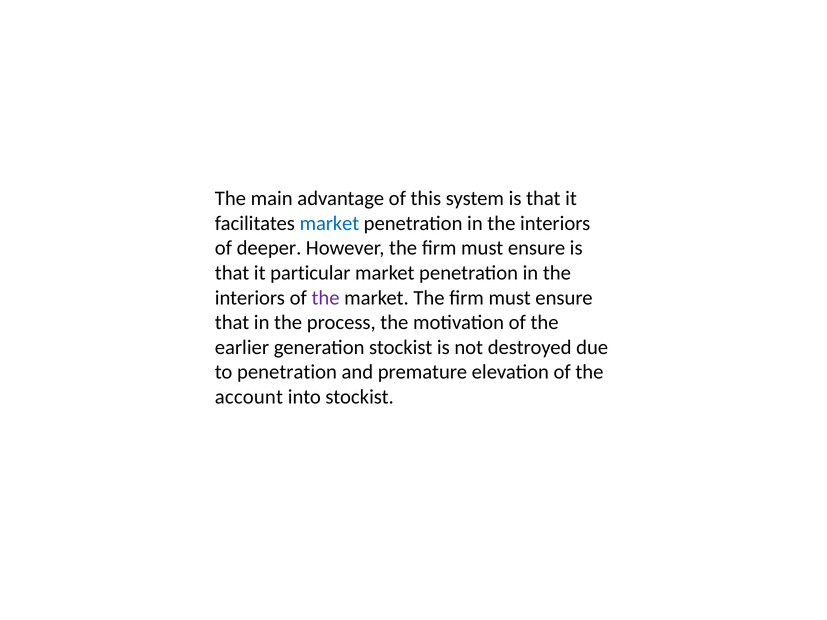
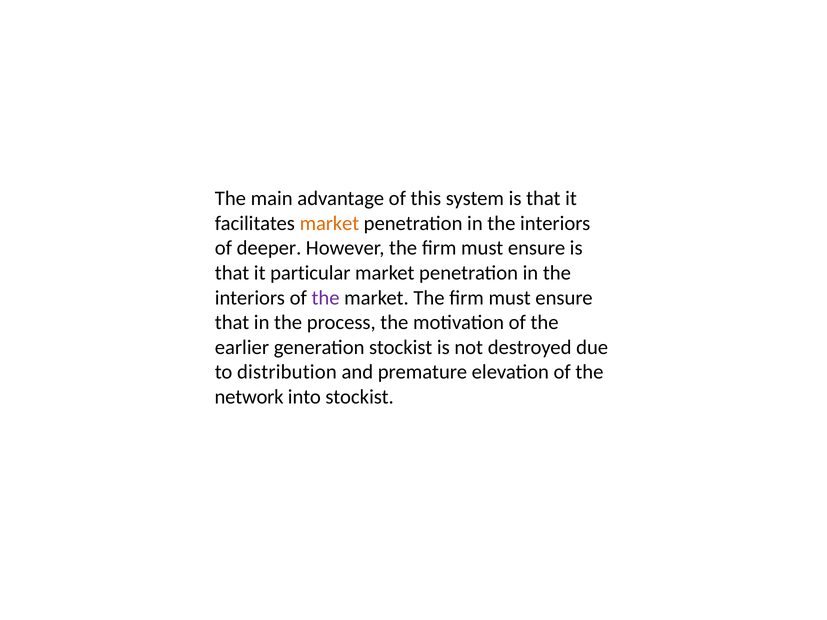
market at (329, 223) colour: blue -> orange
to penetration: penetration -> distribution
account: account -> network
